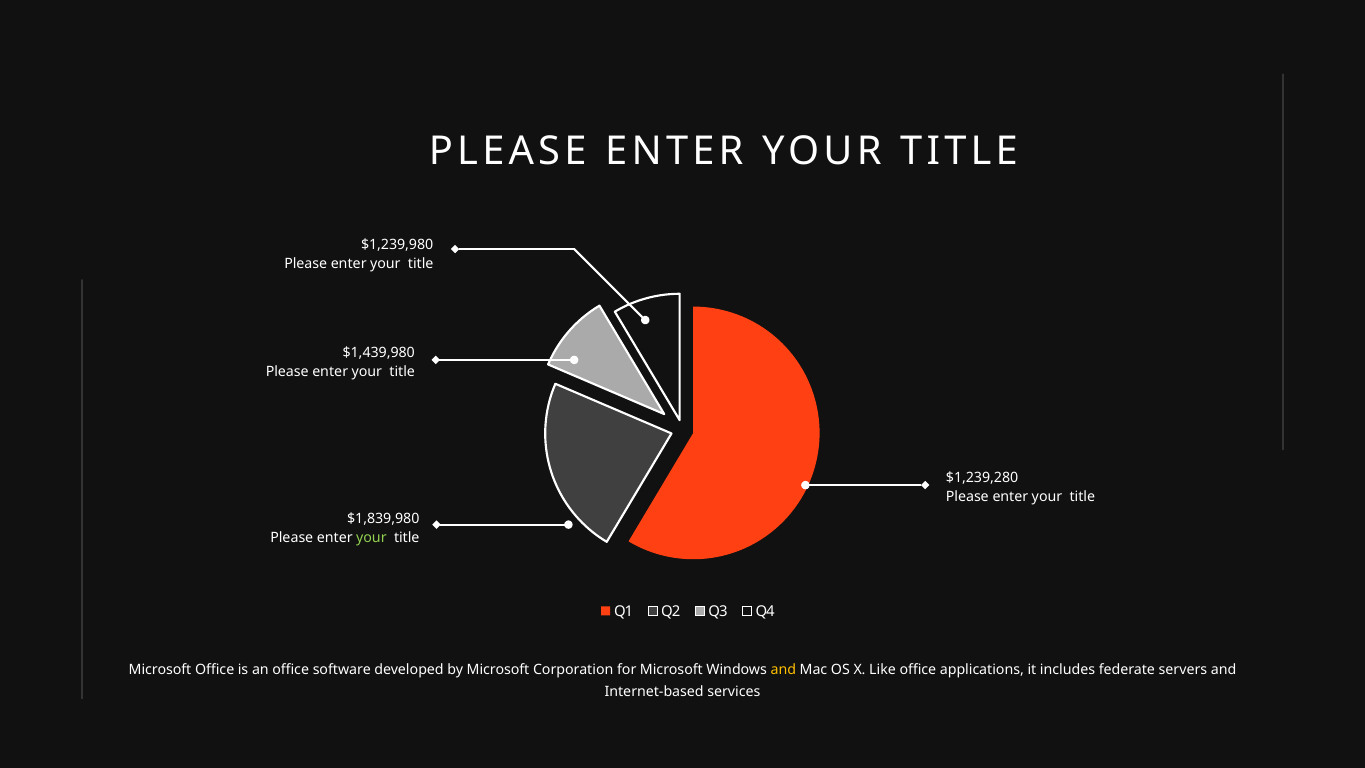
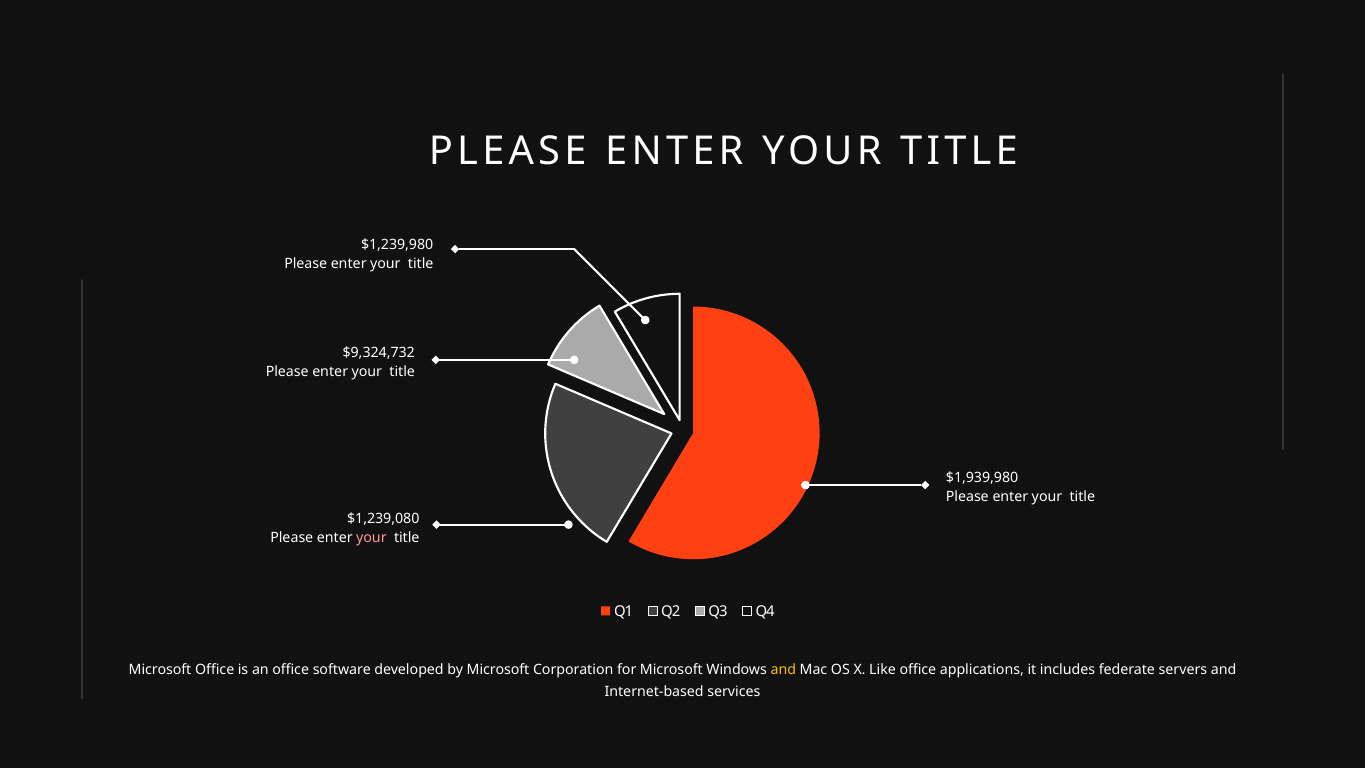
$1,439,980: $1,439,980 -> $9,324,732
$1,239,280: $1,239,280 -> $1,939,980
$1,839,980: $1,839,980 -> $1,239,080
your at (371, 538) colour: light green -> pink
